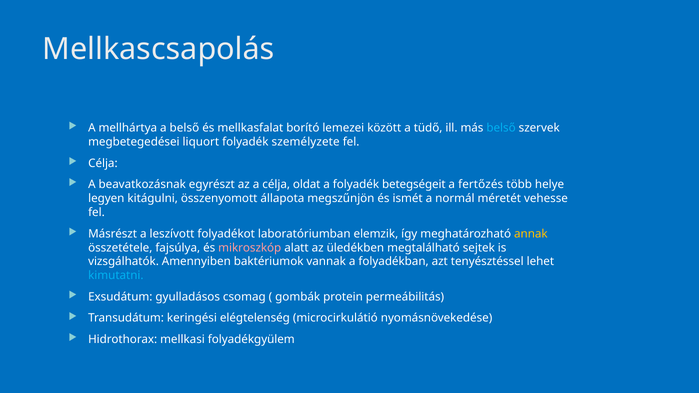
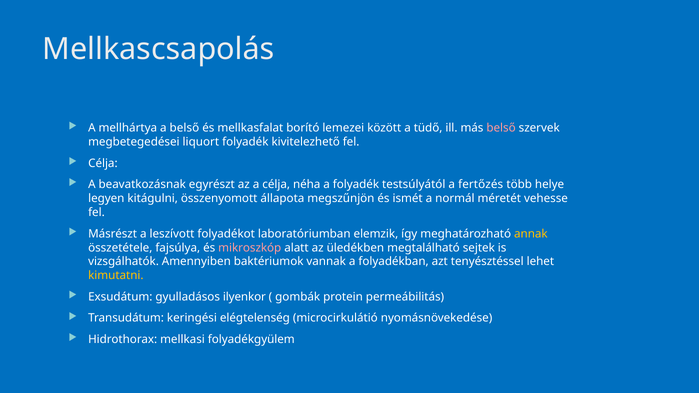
belső at (501, 128) colour: light blue -> pink
személyzete: személyzete -> kivitelezhető
oldat: oldat -> néha
betegségeit: betegségeit -> testsúlyától
kimutatni colour: light blue -> yellow
csomag: csomag -> ilyenkor
